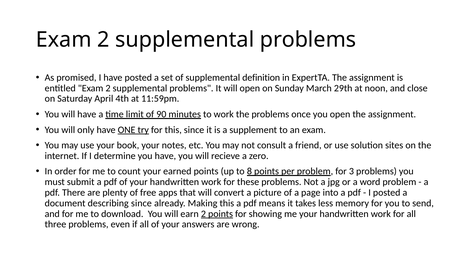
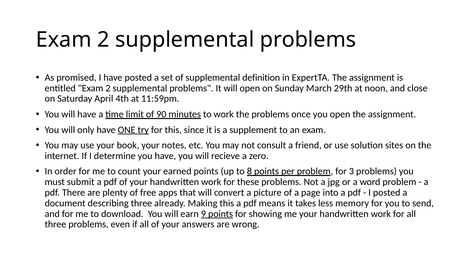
describing since: since -> three
earn 2: 2 -> 9
